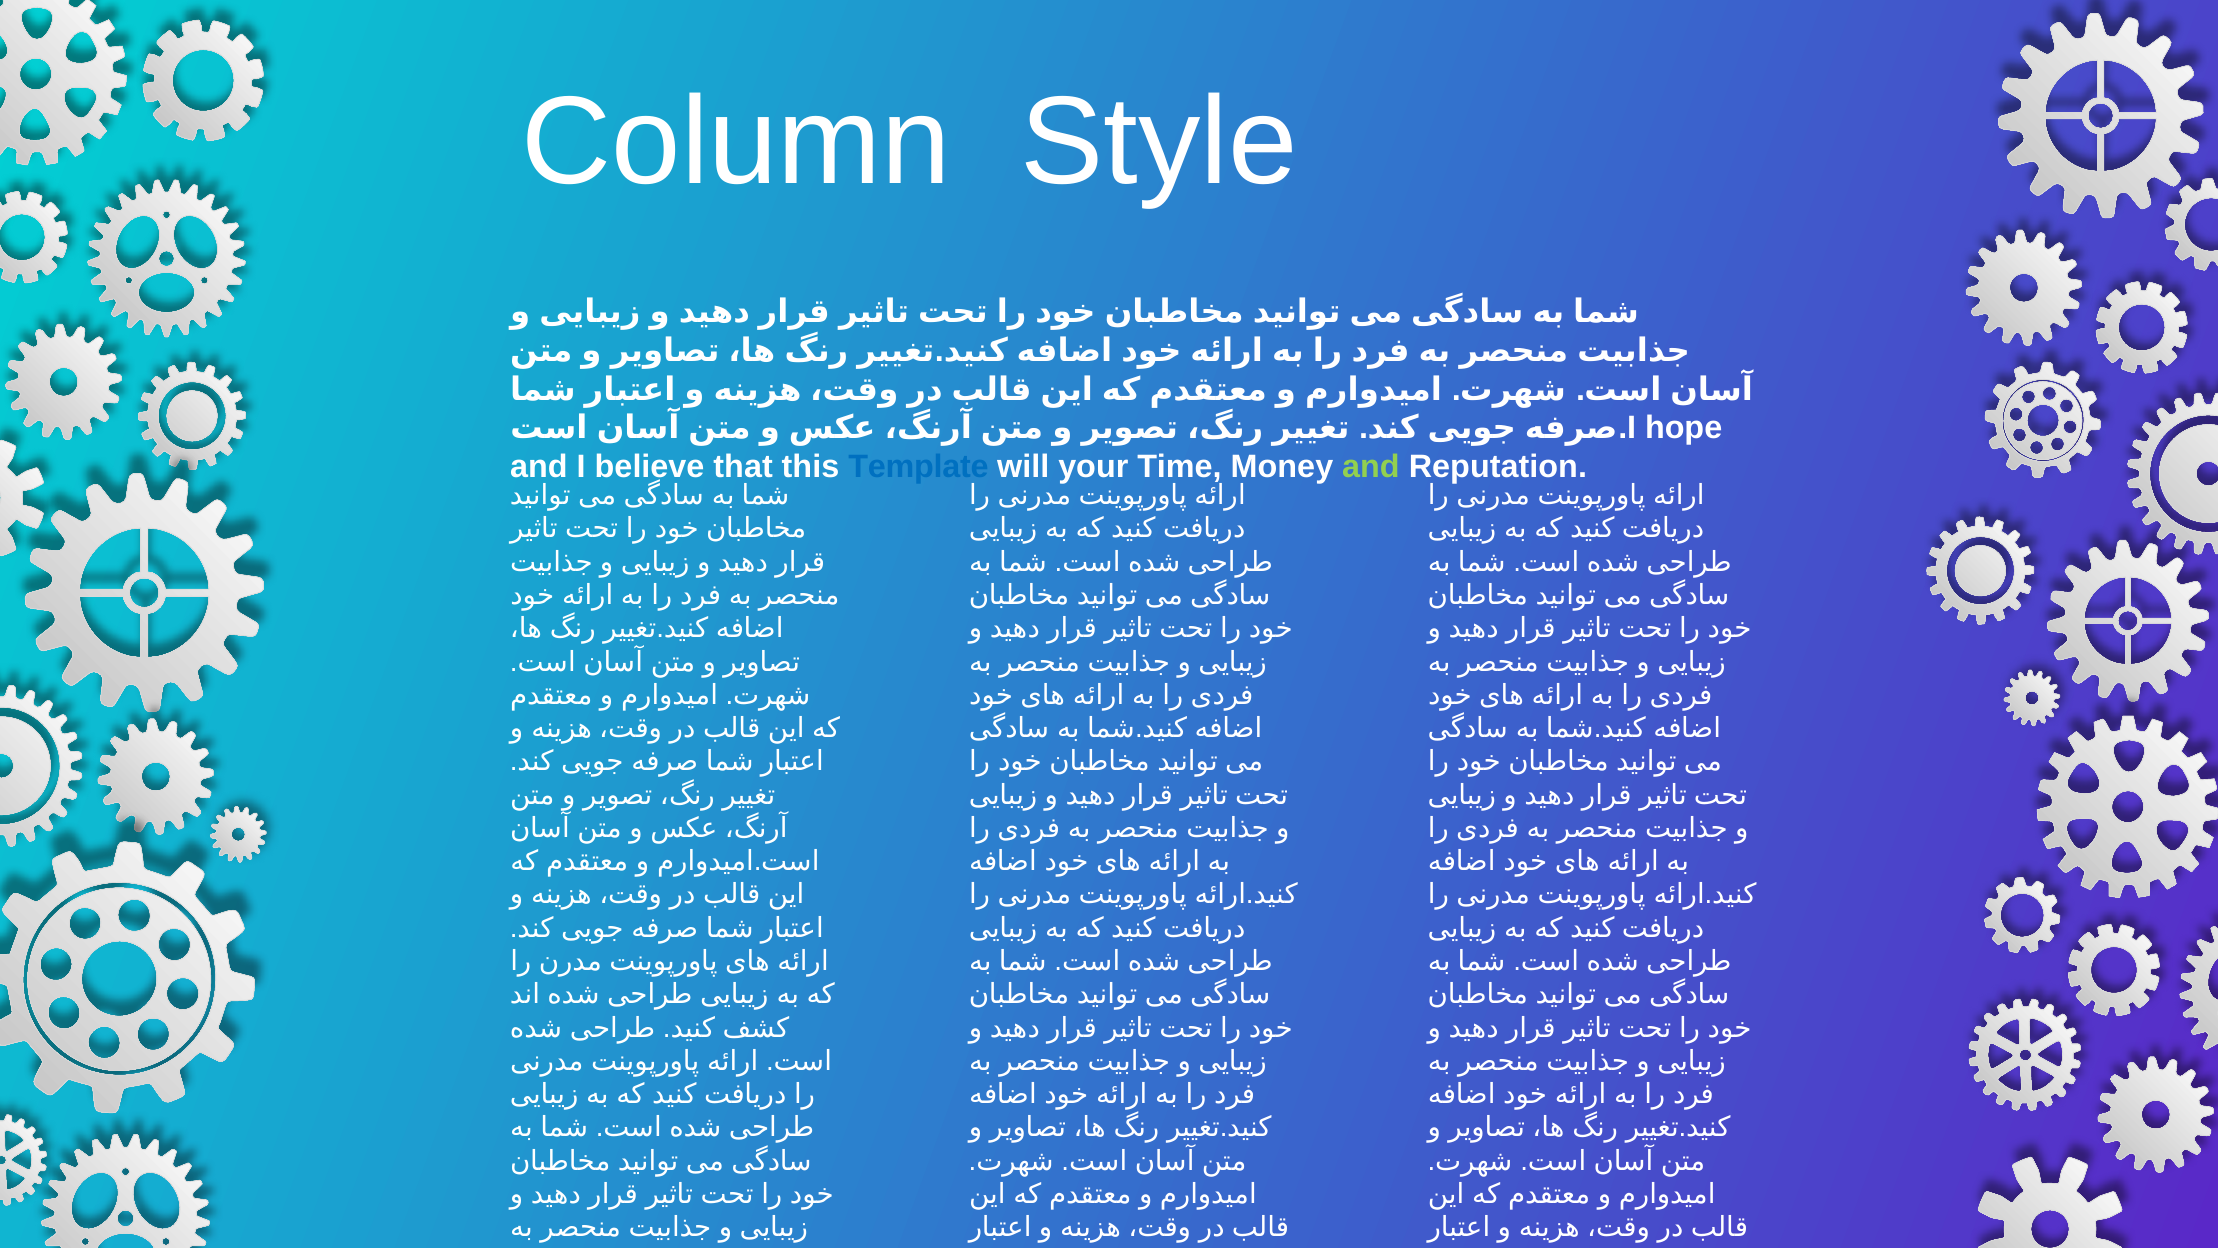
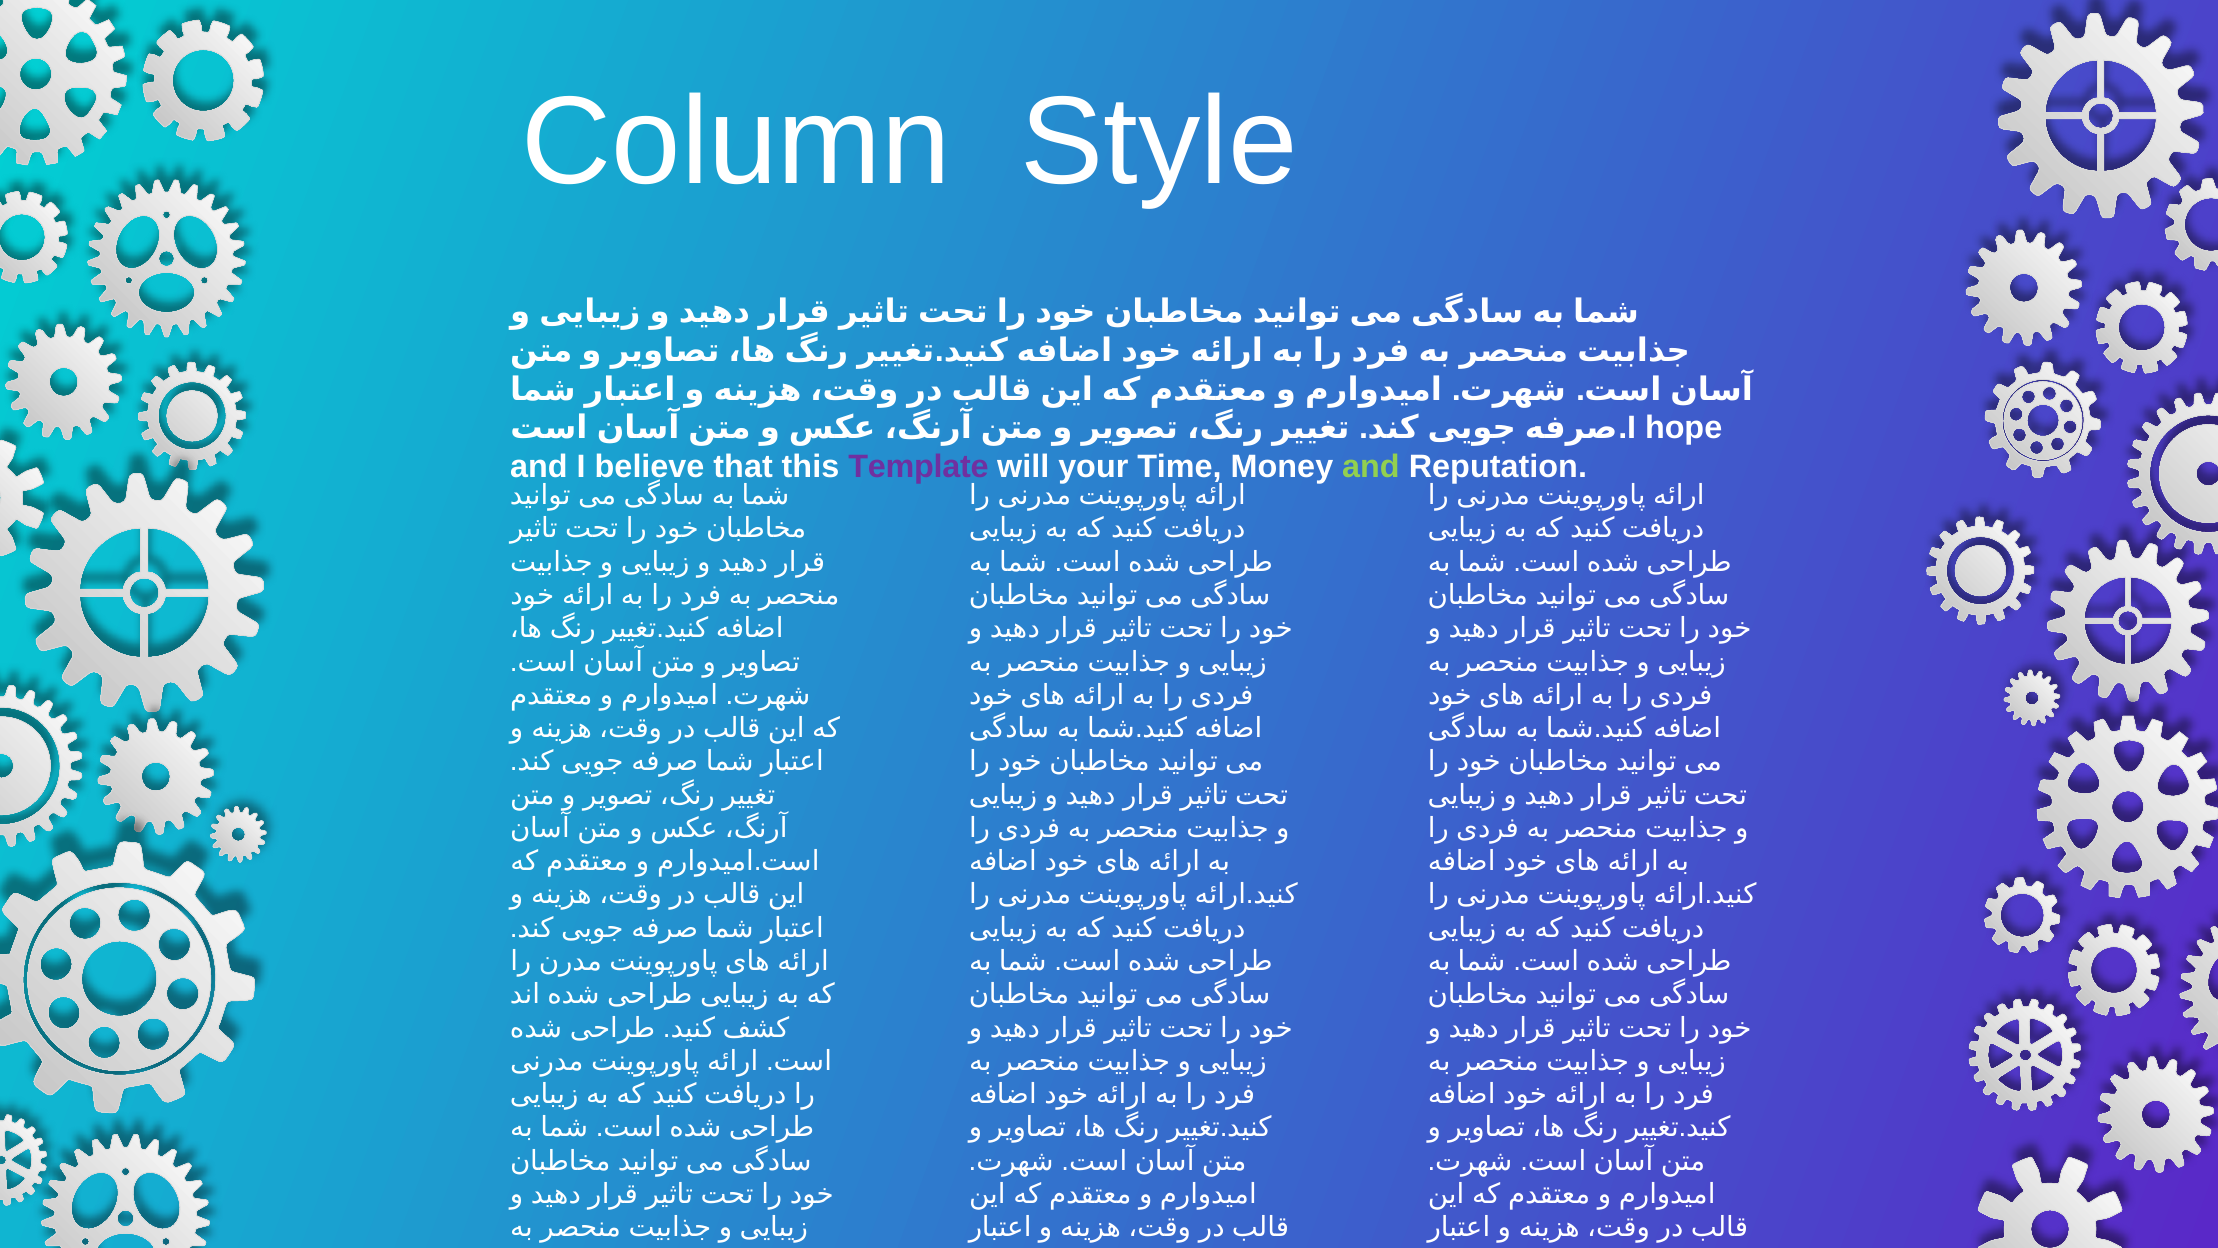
Template colour: blue -> purple
